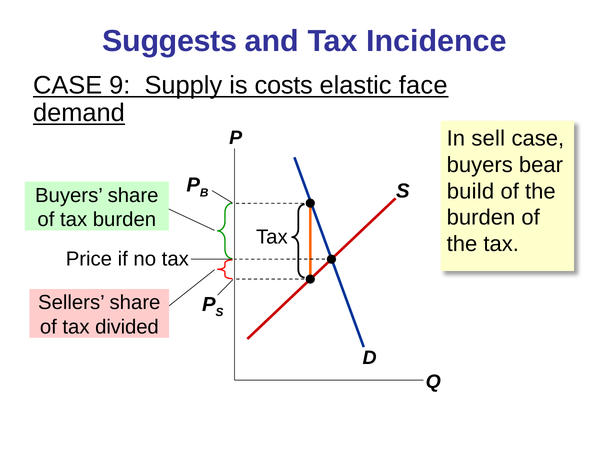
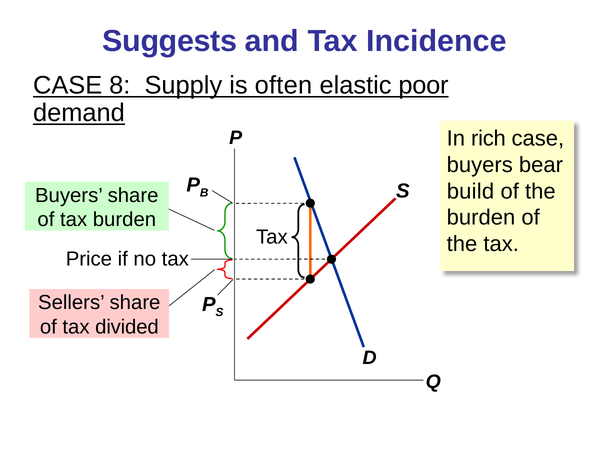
9: 9 -> 8
costs: costs -> often
face: face -> poor
sell: sell -> rich
